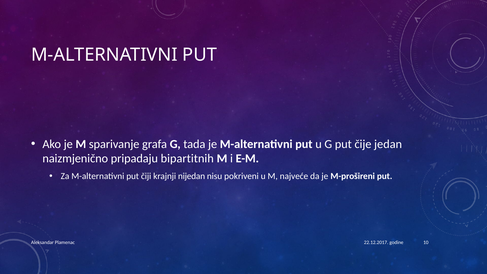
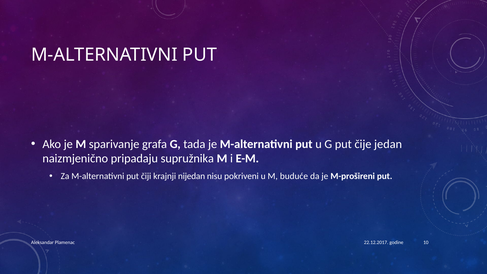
bipartitnih: bipartitnih -> supružnika
najveće: najveće -> buduće
